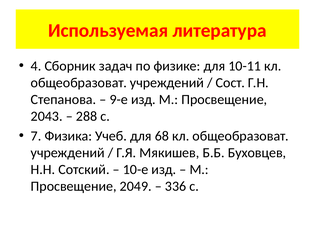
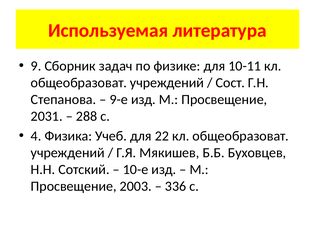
4: 4 -> 9
2043: 2043 -> 2031
7: 7 -> 4
68: 68 -> 22
2049: 2049 -> 2003
